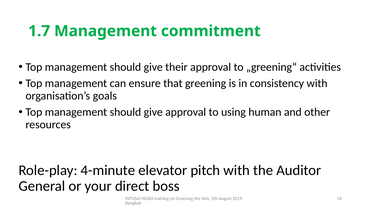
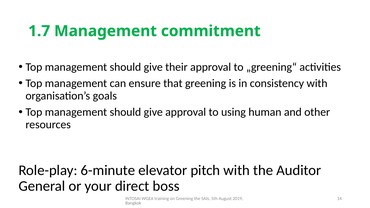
4-minute: 4-minute -> 6-minute
